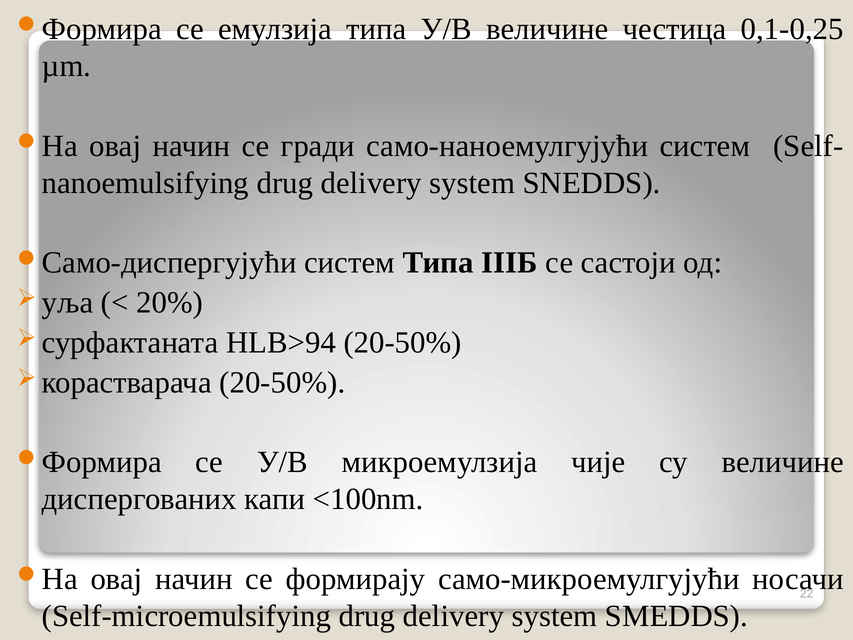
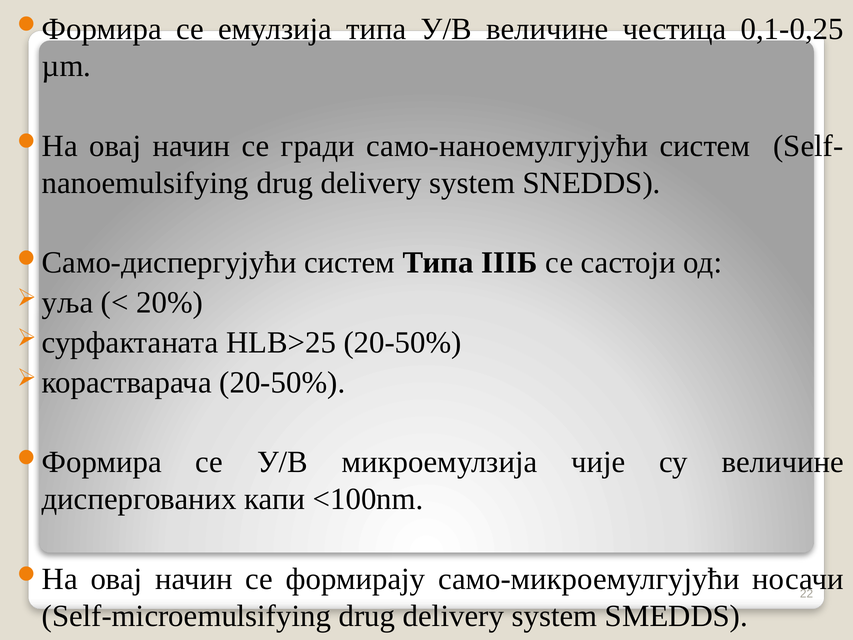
HLB>94: HLB>94 -> HLB>25
